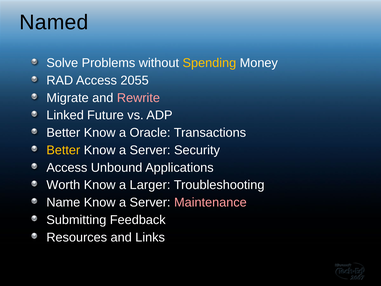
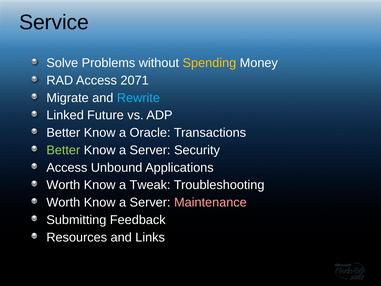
Named: Named -> Service
2055: 2055 -> 2071
Rewrite colour: pink -> light blue
Better at (63, 150) colour: yellow -> light green
Larger: Larger -> Tweak
Name at (63, 202): Name -> Worth
